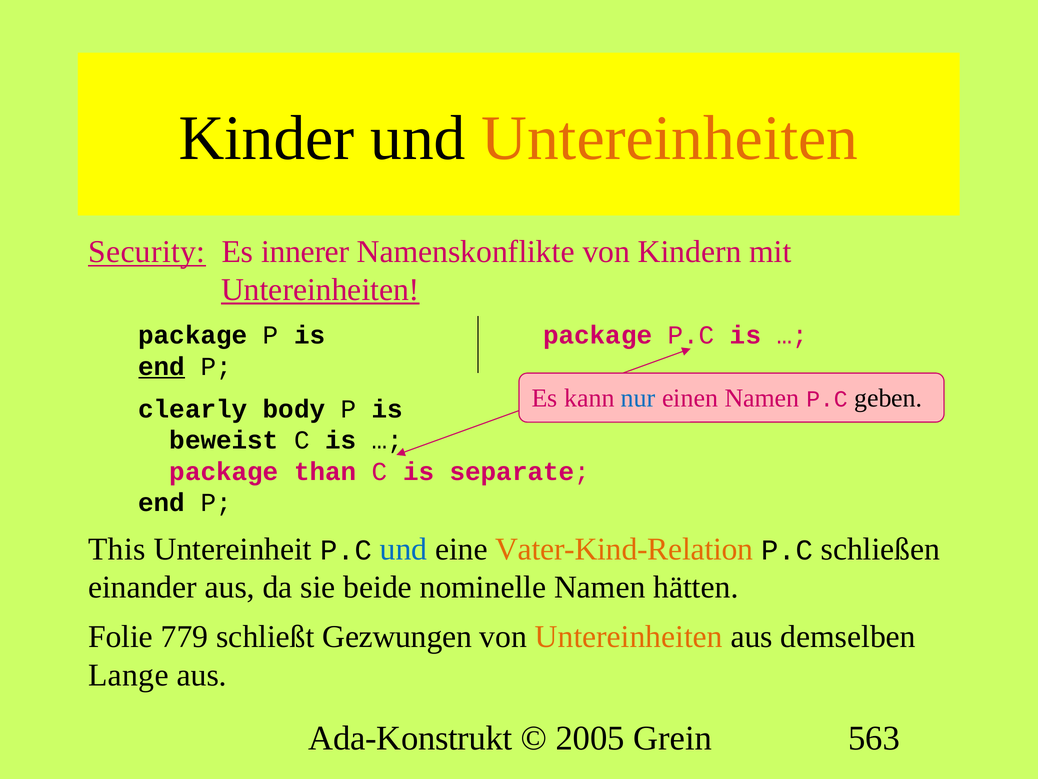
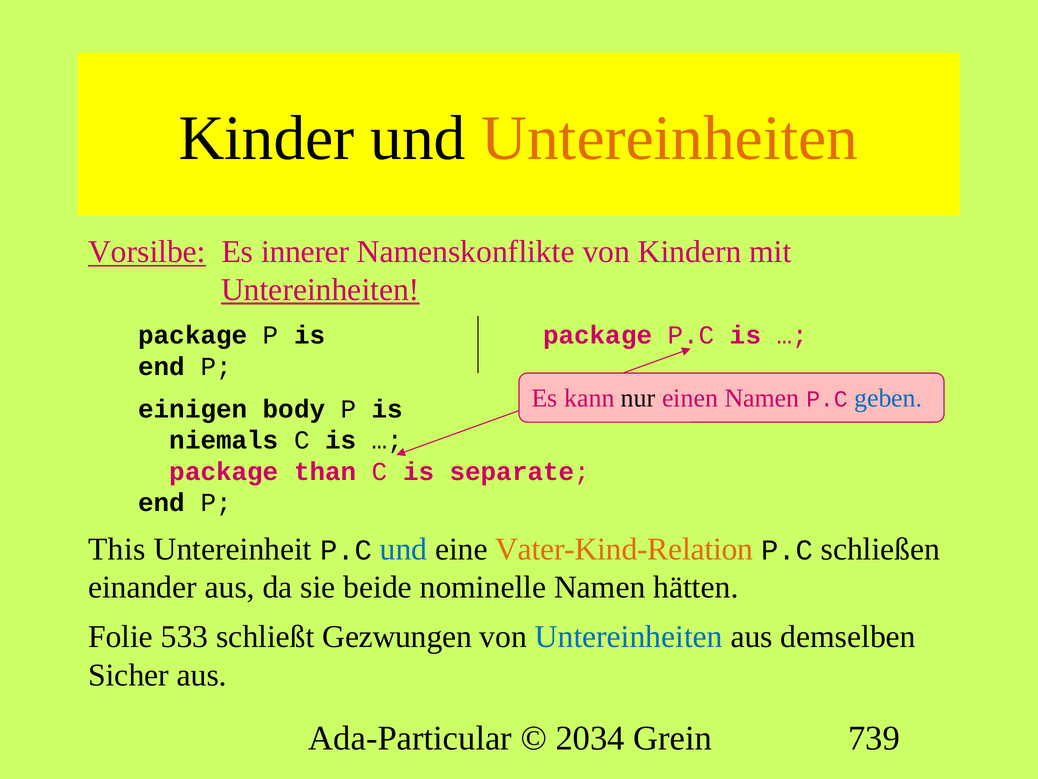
Security: Security -> Vorsilbe
end at (162, 366) underline: present -> none
nur colour: blue -> black
geben colour: black -> blue
clearly: clearly -> einigen
beweist: beweist -> niemals
779: 779 -> 533
Untereinheiten at (629, 637) colour: orange -> blue
Lange: Lange -> Sicher
Ada-Konstrukt: Ada-Konstrukt -> Ada-Particular
2005: 2005 -> 2034
563: 563 -> 739
